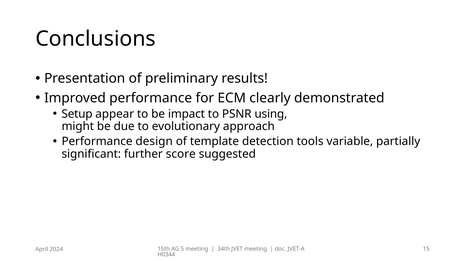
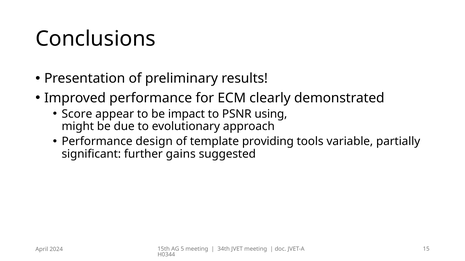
Setup: Setup -> Score
detection: detection -> providing
score: score -> gains
